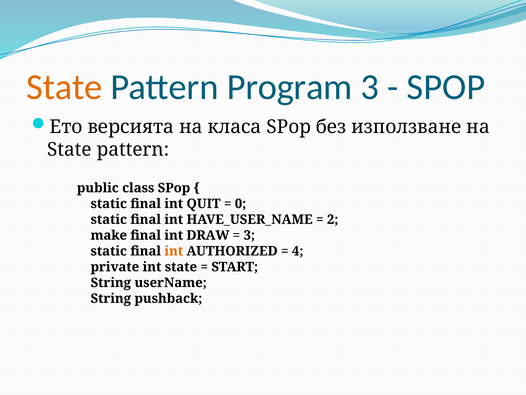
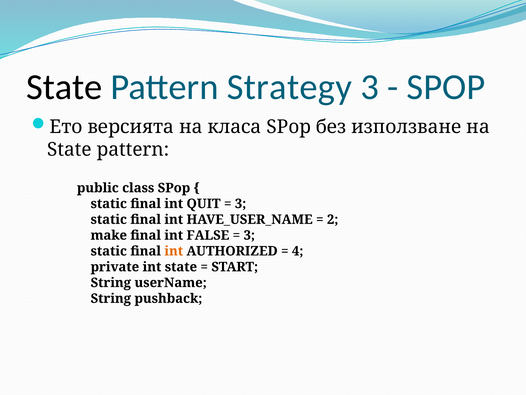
State at (64, 87) colour: orange -> black
Program: Program -> Strategy
0 at (240, 203): 0 -> 3
DRAW: DRAW -> FALSE
